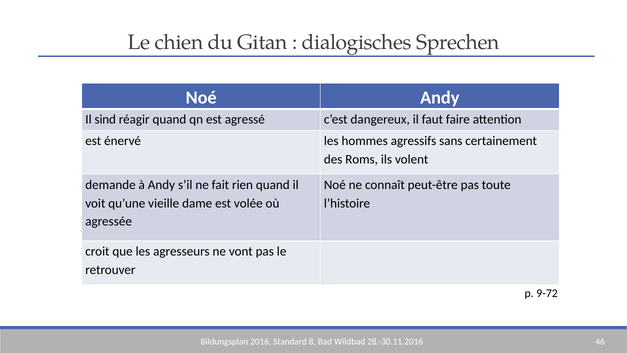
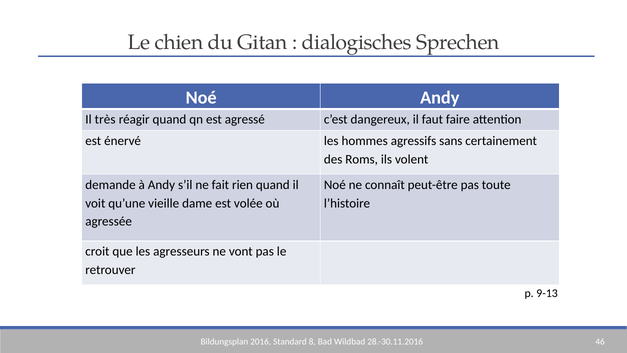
sind: sind -> très
9-72: 9-72 -> 9-13
